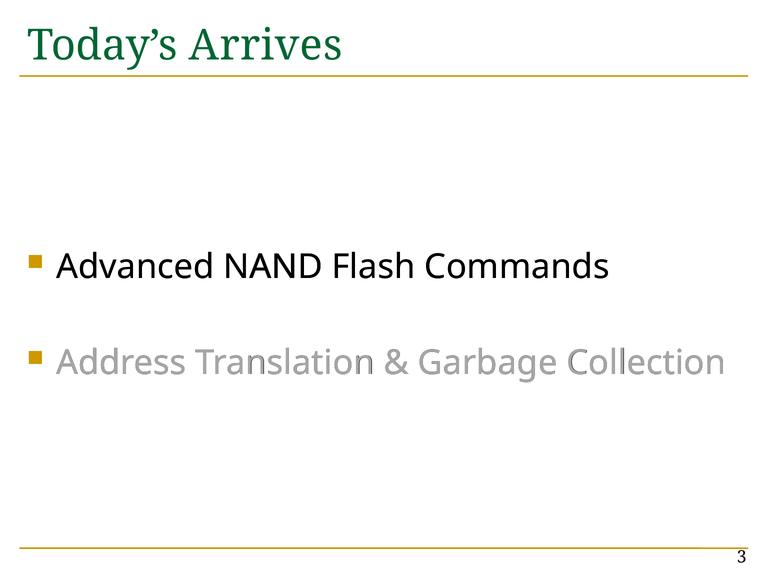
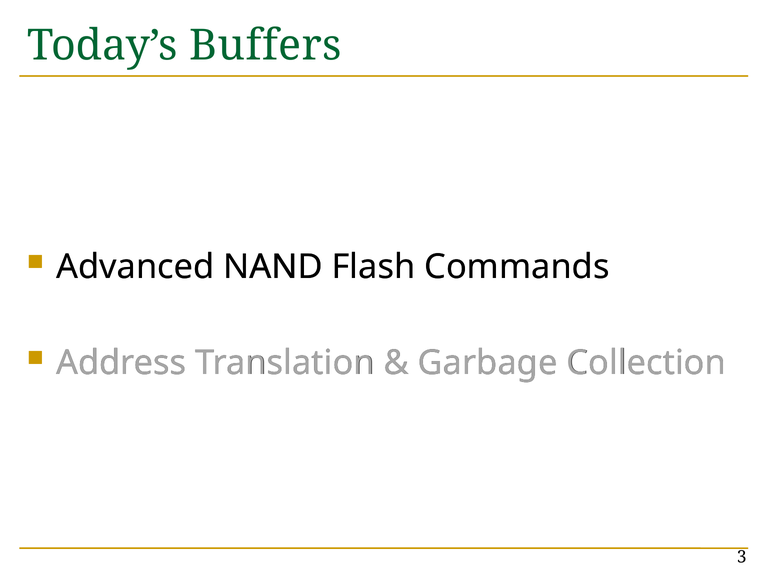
Arrives: Arrives -> Buffers
